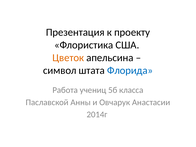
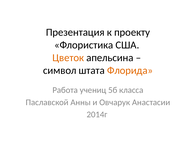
Флорида colour: blue -> orange
